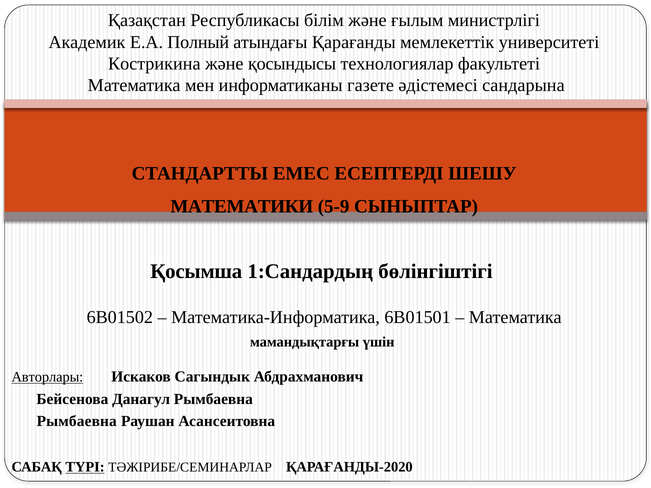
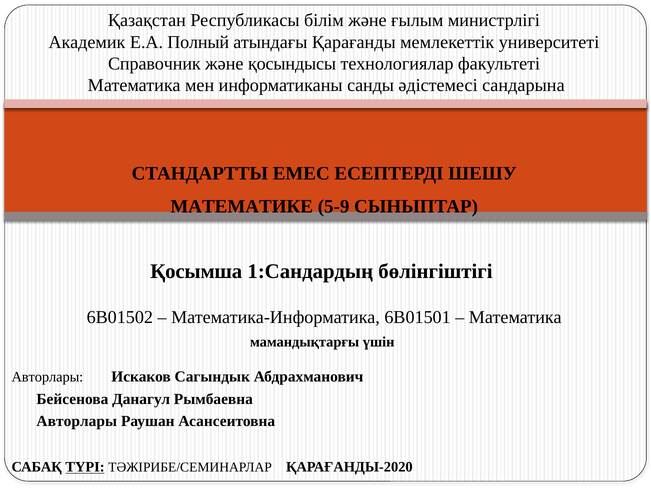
Кострикина: Кострикина -> Справочник
газете: газете -> санды
МАТЕМАТИКИ: МАТЕМАТИКИ -> МАТЕМАТИКЕ
Авторлары at (47, 377) underline: present -> none
Рымбаевна at (77, 421): Рымбаевна -> Авторлары
